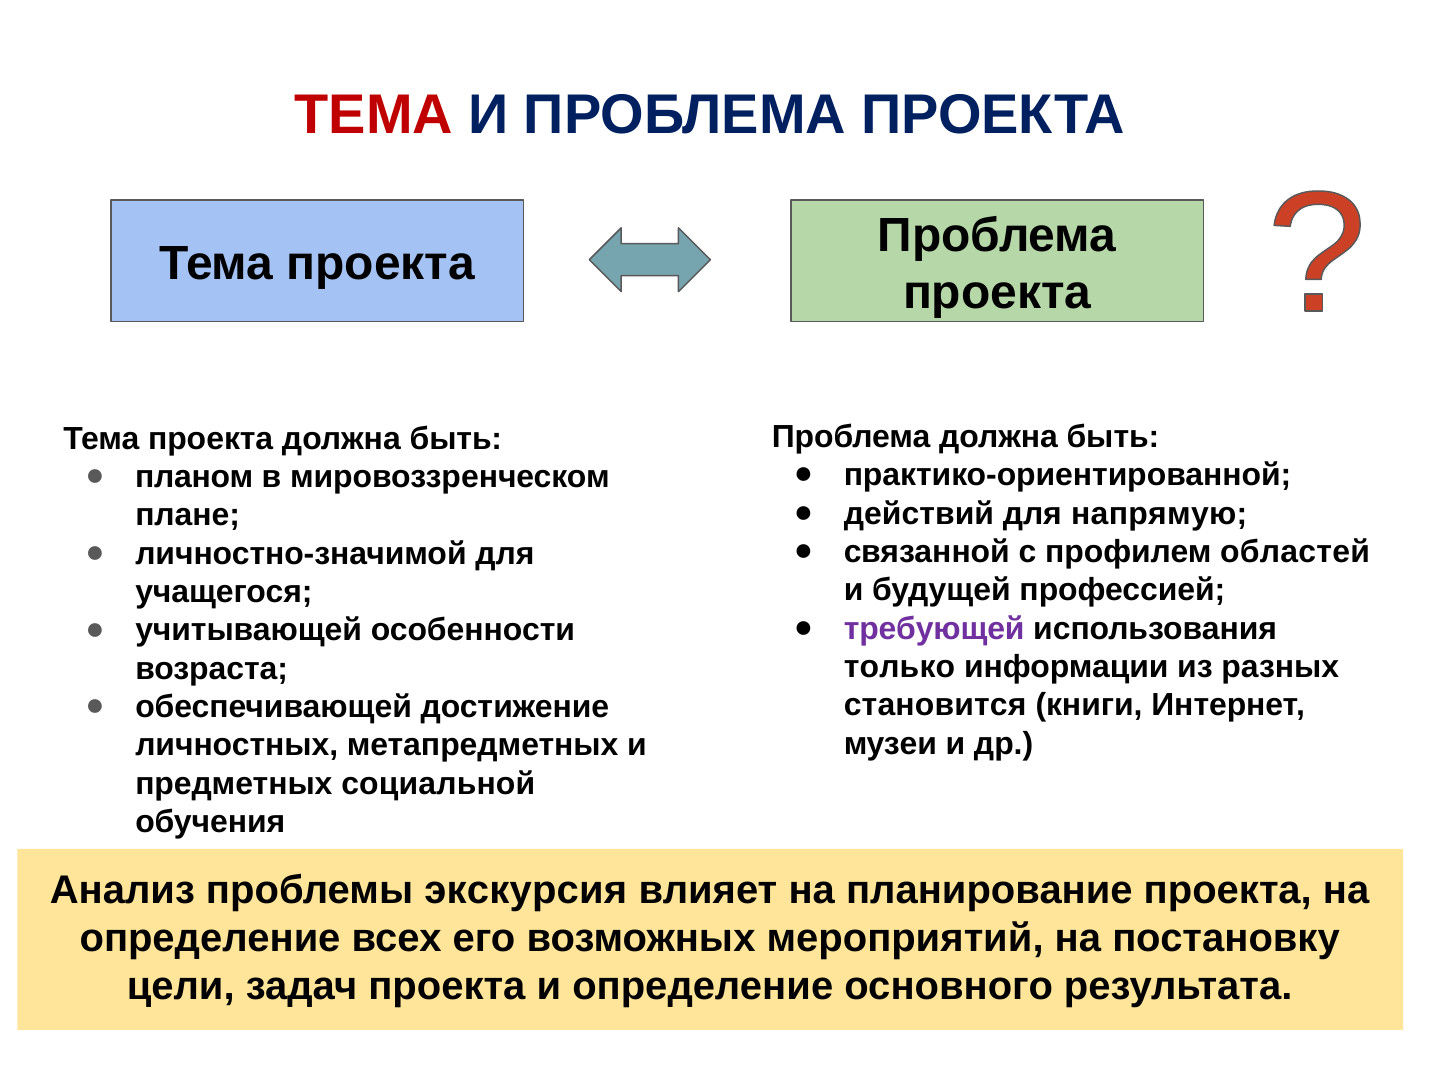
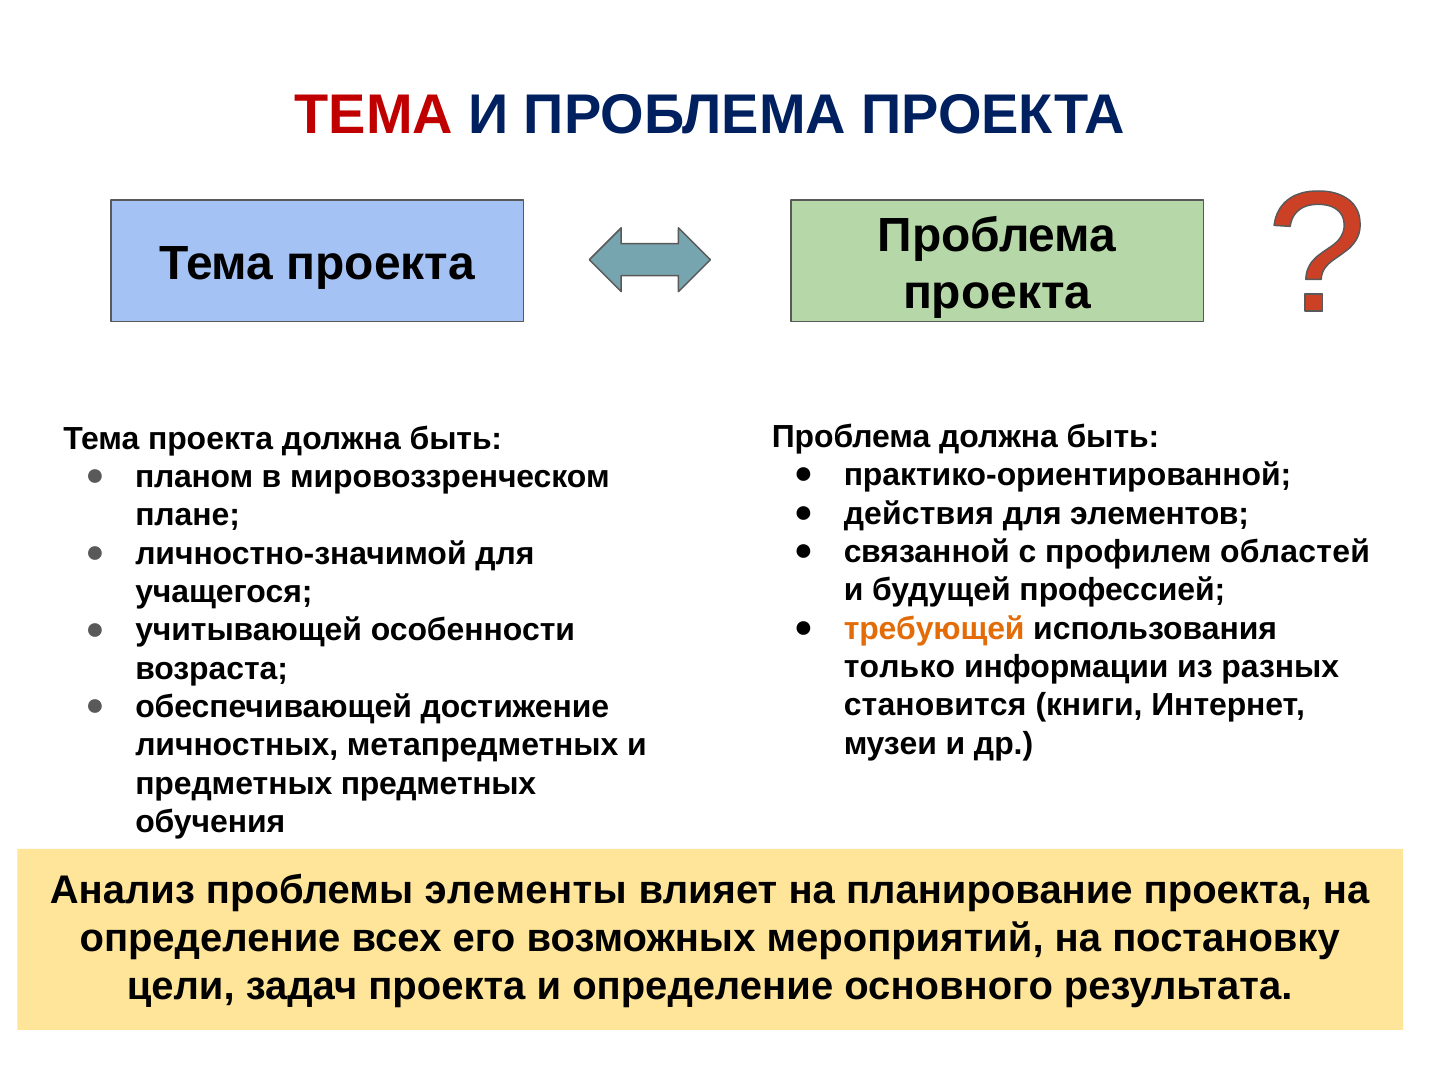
действий: действий -> действия
напрямую: напрямую -> элементов
требующей colour: purple -> orange
предметных социальной: социальной -> предметных
экскурсия: экскурсия -> элементы
